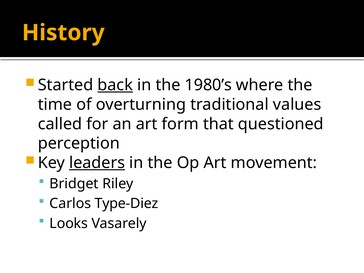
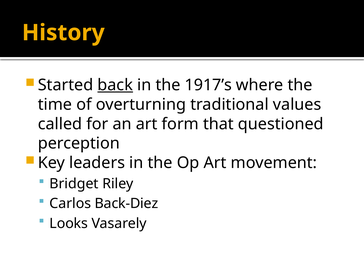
1980’s: 1980’s -> 1917’s
leaders underline: present -> none
Type-Diez: Type-Diez -> Back-Diez
